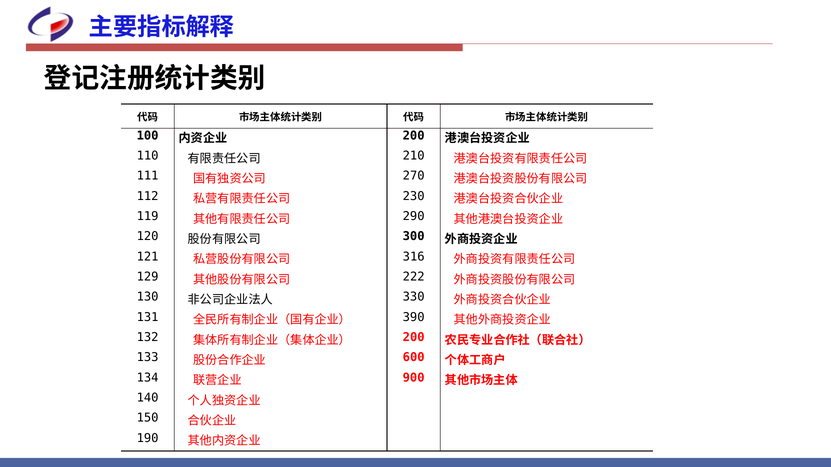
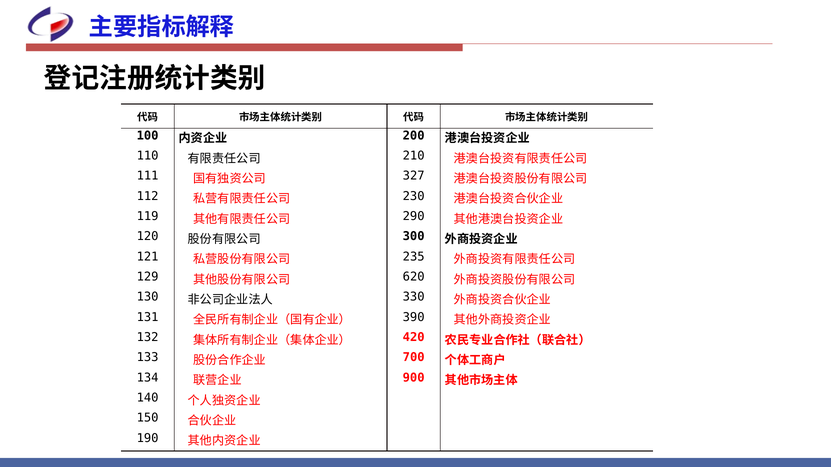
270: 270 -> 327
316: 316 -> 235
222: 222 -> 620
200 at (414, 338): 200 -> 420
600: 600 -> 700
